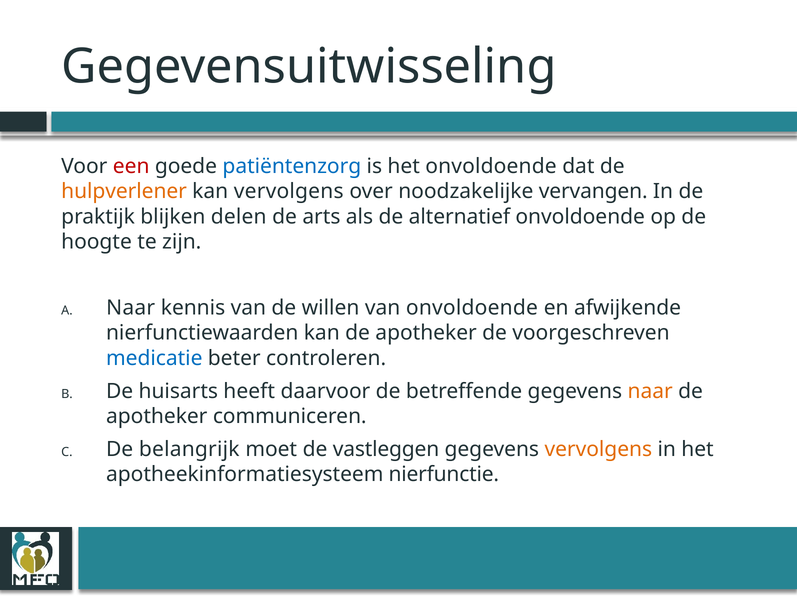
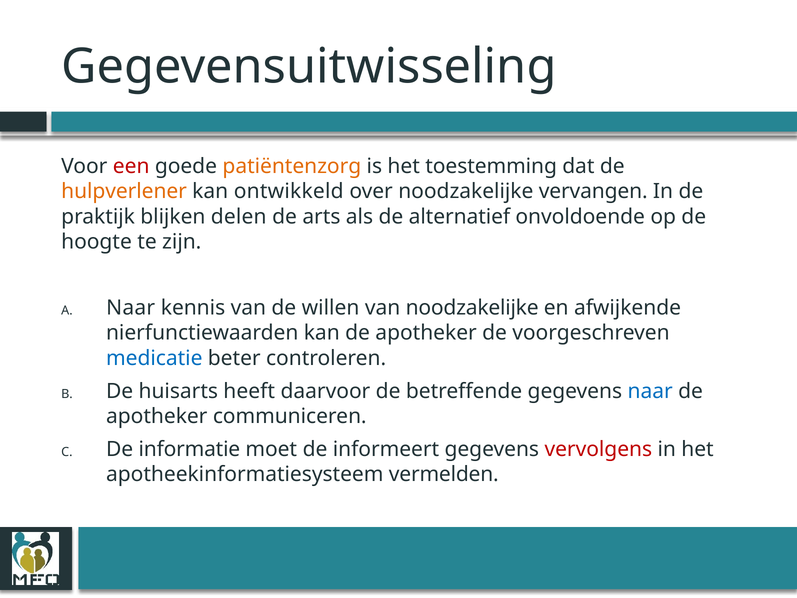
patiëntenzorg colour: blue -> orange
het onvoldoende: onvoldoende -> toestemming
kan vervolgens: vervolgens -> ontwikkeld
van onvoldoende: onvoldoende -> noodzakelijke
naar at (650, 391) colour: orange -> blue
belangrijk: belangrijk -> informatie
vastleggen: vastleggen -> informeert
vervolgens at (598, 449) colour: orange -> red
nierfunctie: nierfunctie -> vermelden
